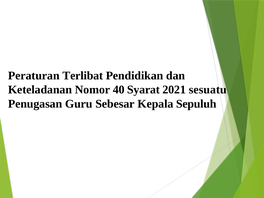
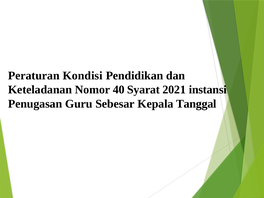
Terlibat: Terlibat -> Kondisi
sesuatu: sesuatu -> instansi
Sepuluh: Sepuluh -> Tanggal
